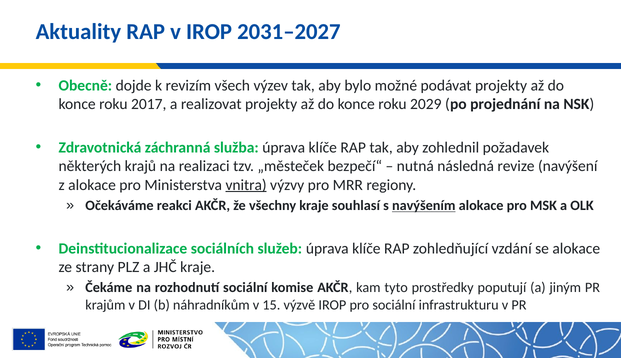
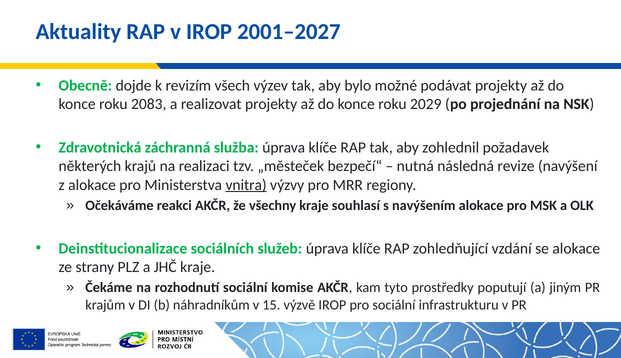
2031–2027: 2031–2027 -> 2001–2027
2017: 2017 -> 2083
navýšením underline: present -> none
